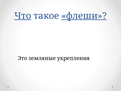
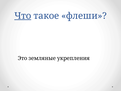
флеши underline: present -> none
